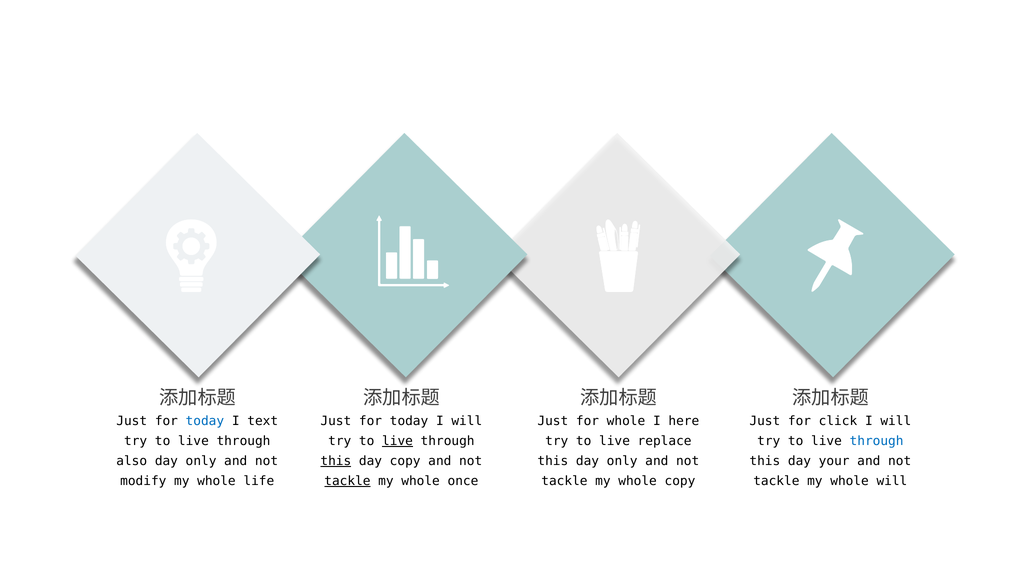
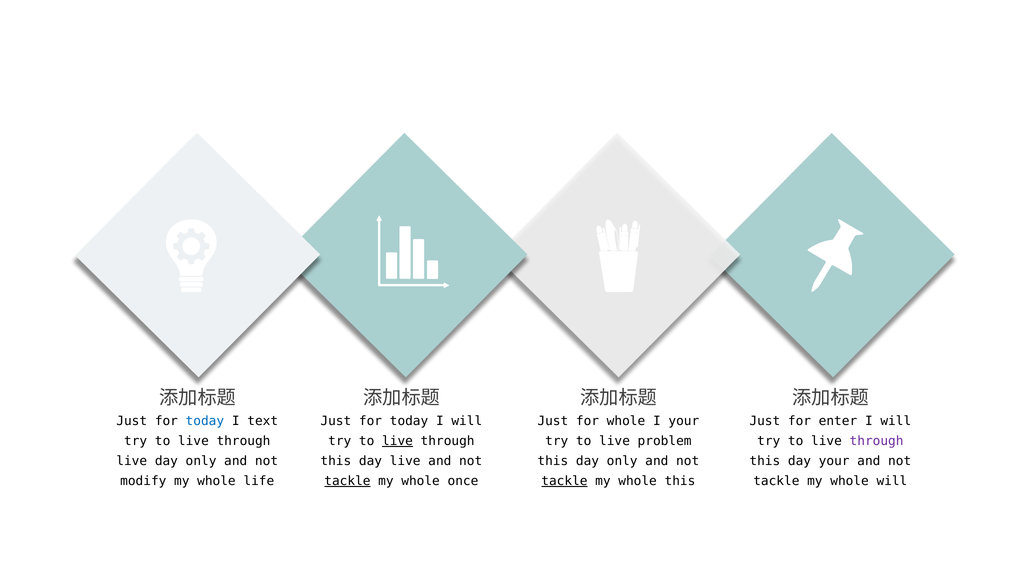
I here: here -> your
click: click -> enter
replace: replace -> problem
through at (877, 441) colour: blue -> purple
also at (132, 461): also -> live
this at (336, 461) underline: present -> none
day copy: copy -> live
tackle at (564, 481) underline: none -> present
whole copy: copy -> this
